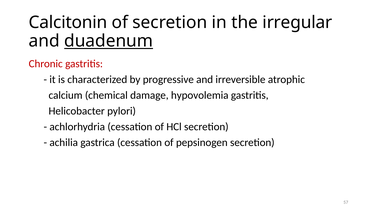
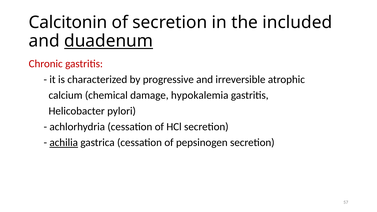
irregular: irregular -> included
hypovolemia: hypovolemia -> hypokalemia
achilia underline: none -> present
